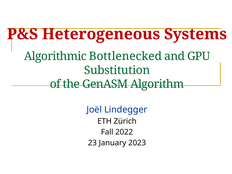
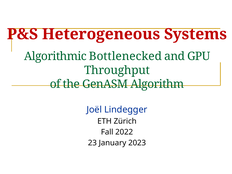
Substitution: Substitution -> Throughput
